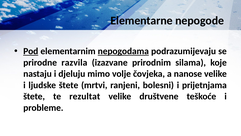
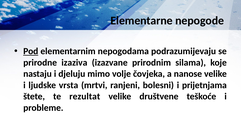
nepogodama underline: present -> none
razvila: razvila -> izaziva
ljudske štete: štete -> vrsta
